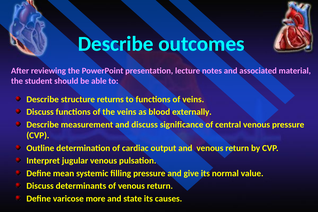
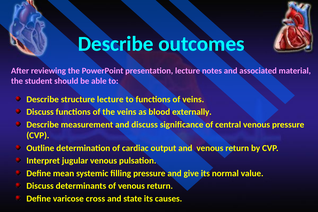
structure returns: returns -> lecture
more: more -> cross
